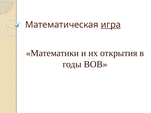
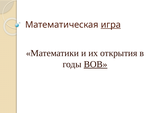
ВОВ underline: none -> present
